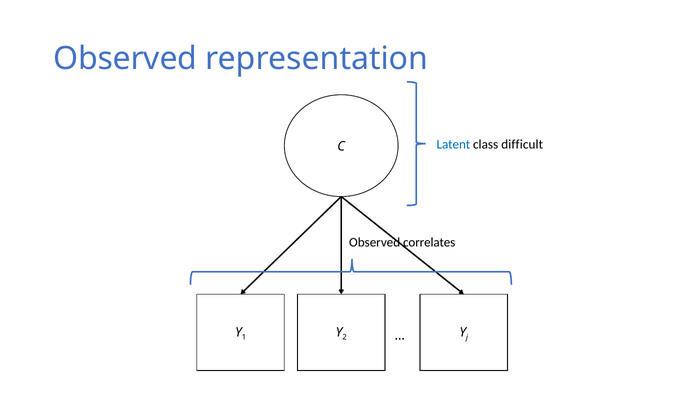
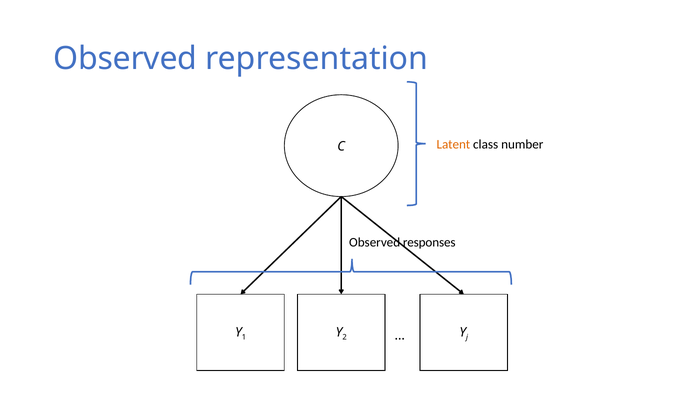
Latent colour: blue -> orange
difficult: difficult -> number
correlates: correlates -> responses
